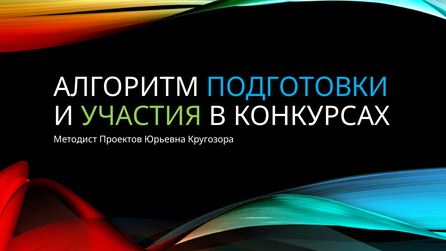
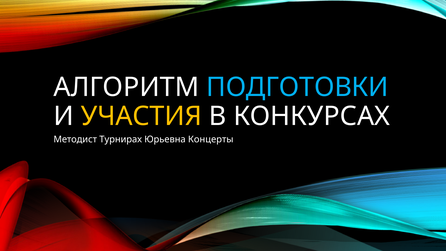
УЧАСТИЯ colour: light green -> yellow
Проектов: Проектов -> Турнирах
Кругозора: Кругозора -> Концерты
